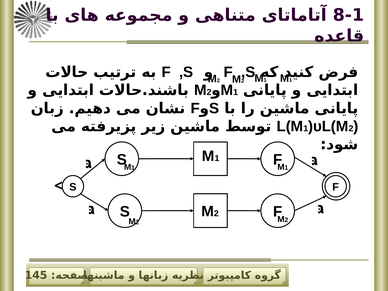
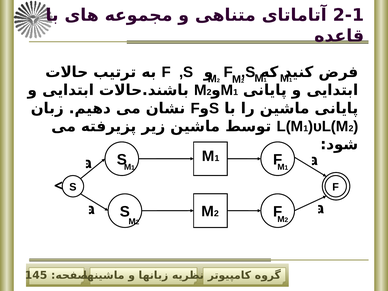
8-1: 8-1 -> 2-1
